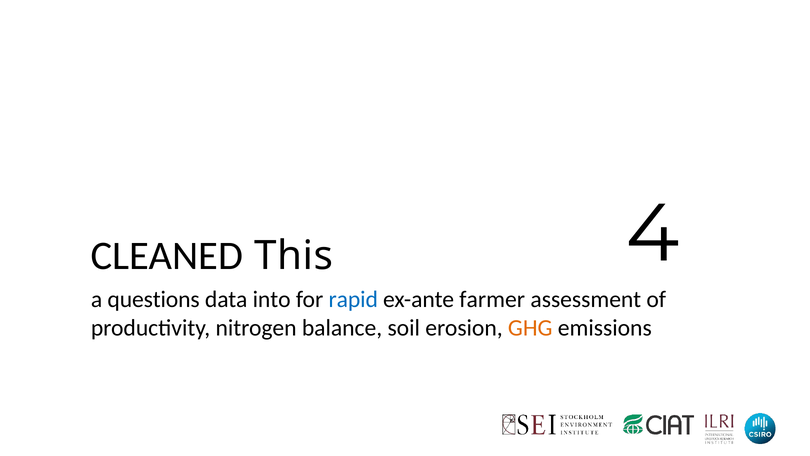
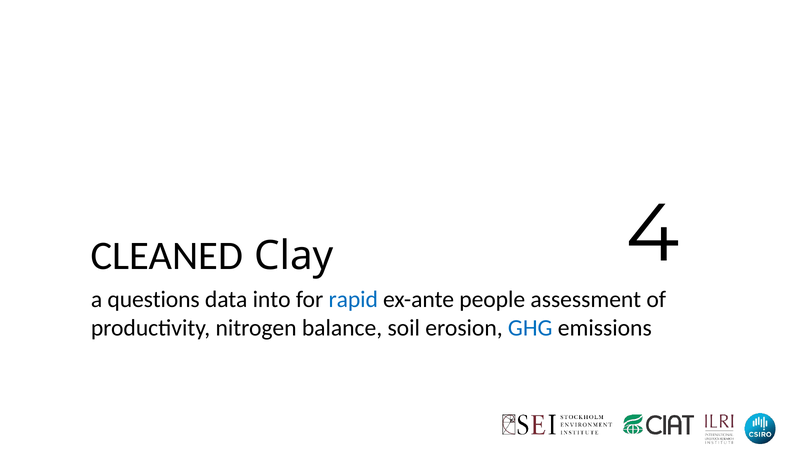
This: This -> Clay
farmer: farmer -> people
GHG colour: orange -> blue
